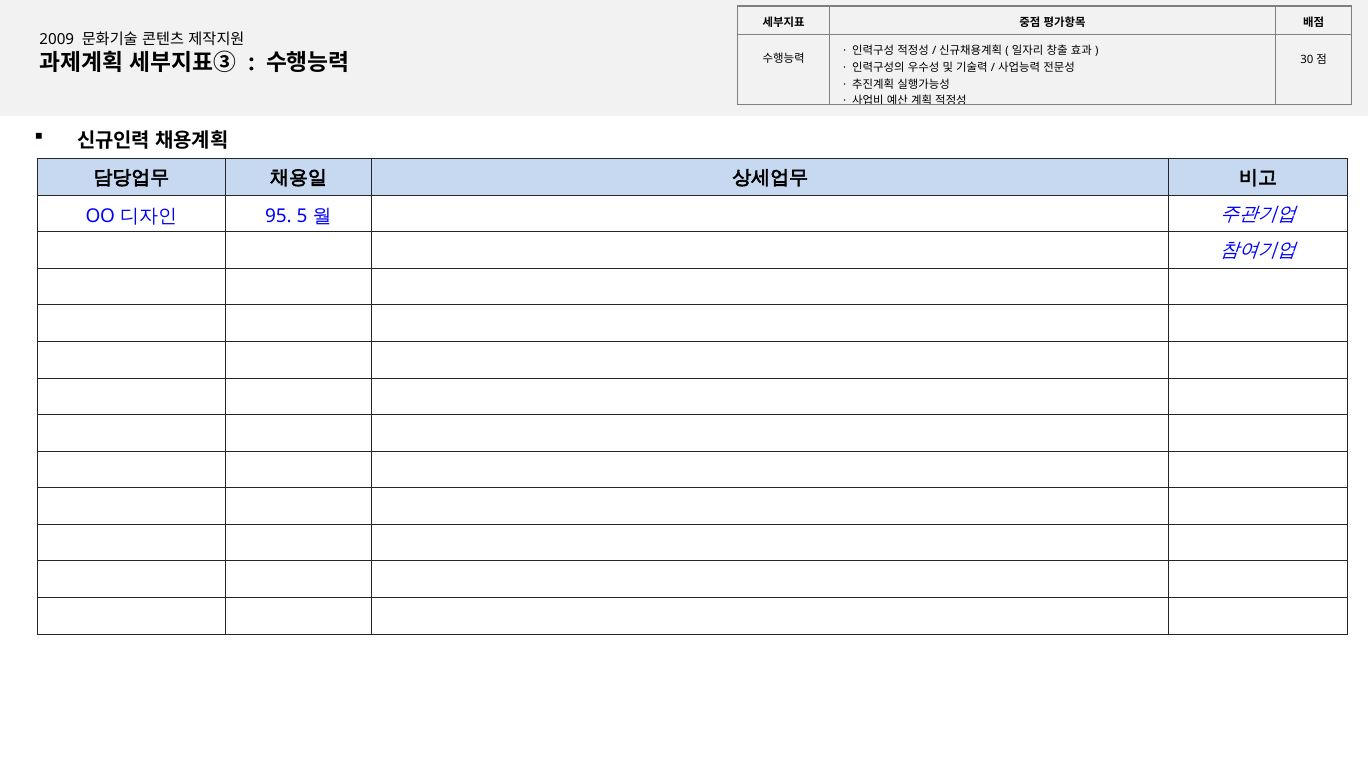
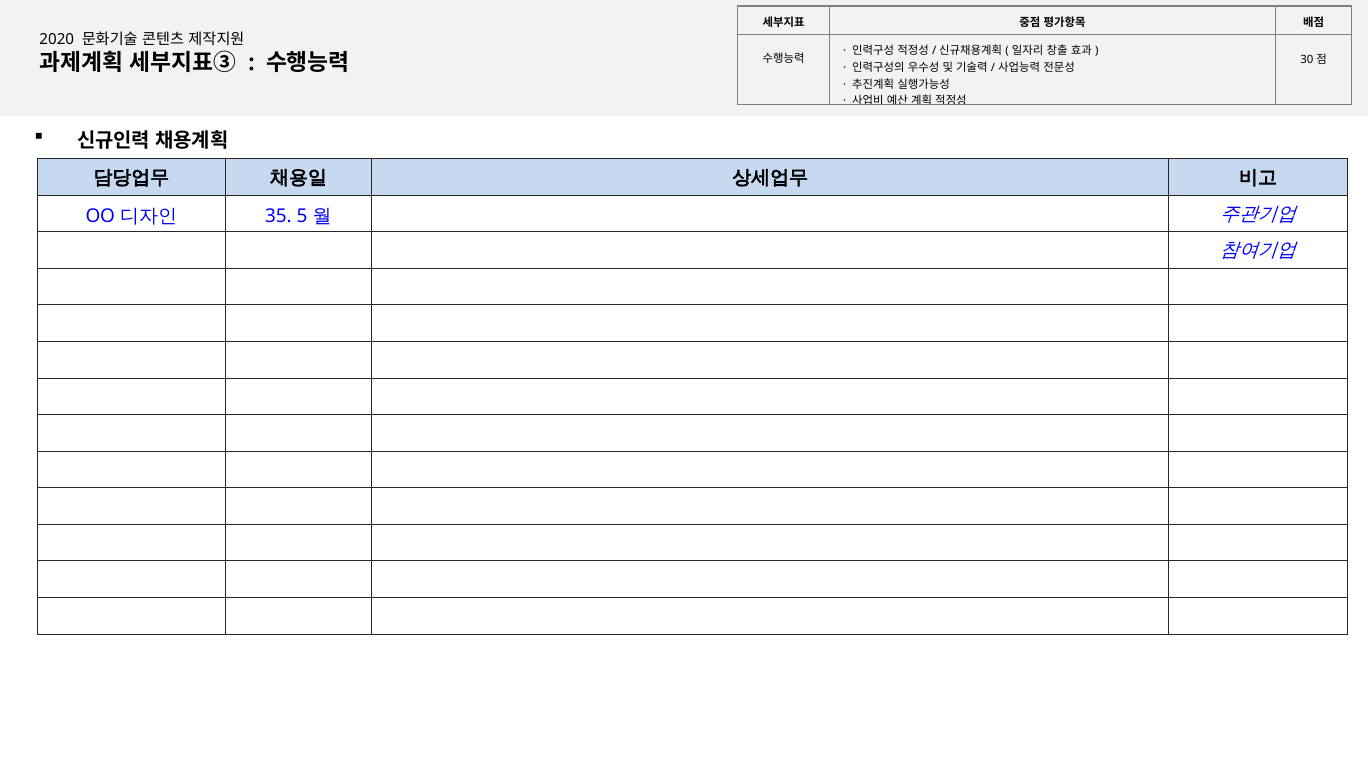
2009: 2009 -> 2020
95: 95 -> 35
